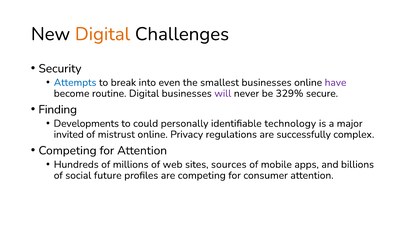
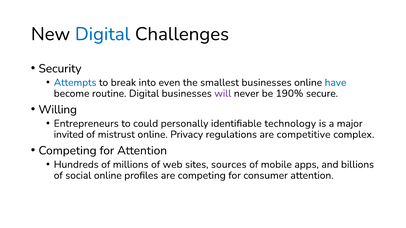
Digital at (103, 34) colour: orange -> blue
have colour: purple -> blue
329%: 329% -> 190%
Finding: Finding -> Willing
Developments: Developments -> Entrepreneurs
successfully: successfully -> competitive
social future: future -> online
